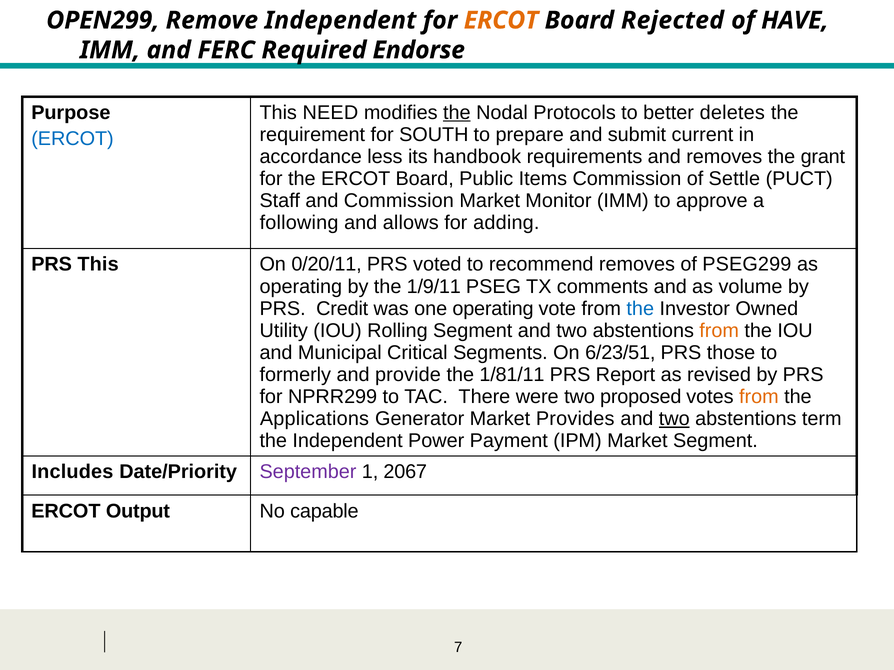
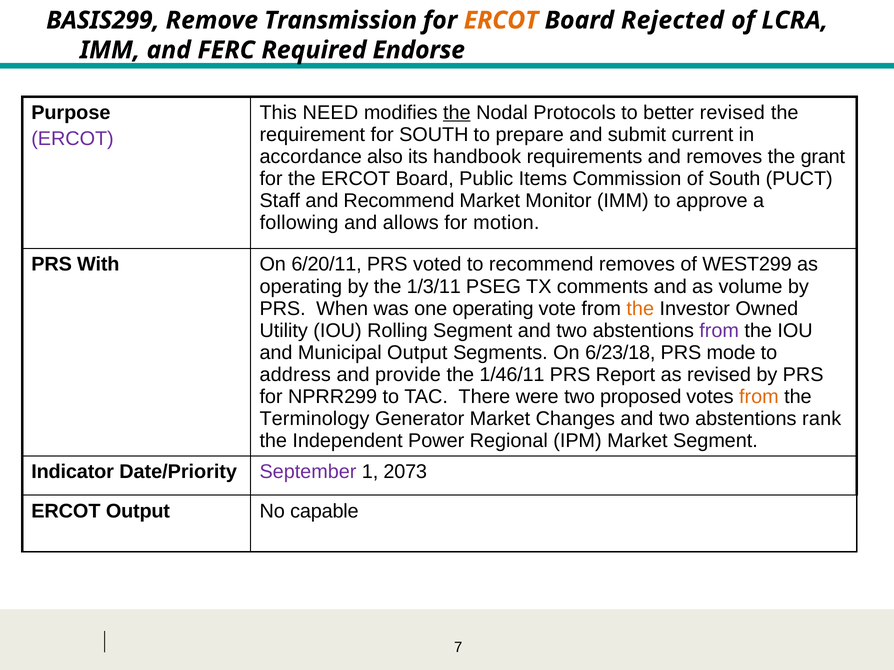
OPEN299: OPEN299 -> BASIS299
Remove Independent: Independent -> Transmission
HAVE: HAVE -> LCRA
better deletes: deletes -> revised
ERCOT at (72, 139) colour: blue -> purple
less: less -> also
of Settle: Settle -> South
and Commission: Commission -> Recommend
adding: adding -> motion
PRS This: This -> With
0/20/11: 0/20/11 -> 6/20/11
PSEG299: PSEG299 -> WEST299
1/9/11: 1/9/11 -> 1/3/11
Credit: Credit -> When
the at (640, 309) colour: blue -> orange
from at (719, 331) colour: orange -> purple
Municipal Critical: Critical -> Output
6/23/51: 6/23/51 -> 6/23/18
those: those -> mode
formerly: formerly -> address
1/81/11: 1/81/11 -> 1/46/11
Applications: Applications -> Terminology
Provides: Provides -> Changes
two at (674, 419) underline: present -> none
term: term -> rank
Payment: Payment -> Regional
Includes: Includes -> Indicator
2067: 2067 -> 2073
